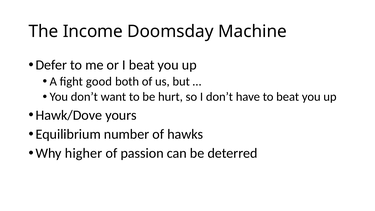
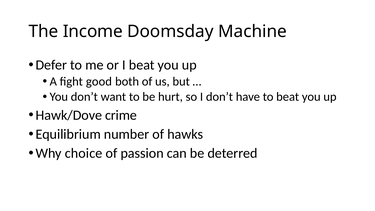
yours: yours -> crime
higher: higher -> choice
